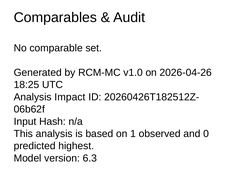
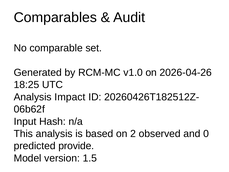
1: 1 -> 2
highest: highest -> provide
6.3: 6.3 -> 1.5
